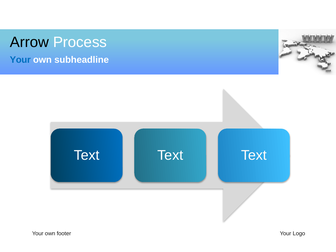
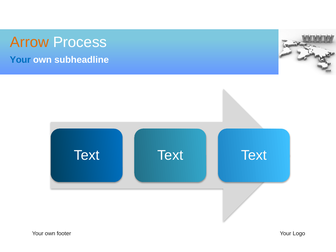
Arrow colour: black -> orange
